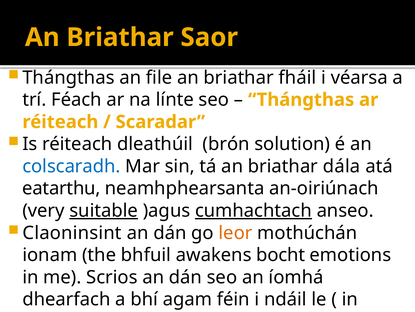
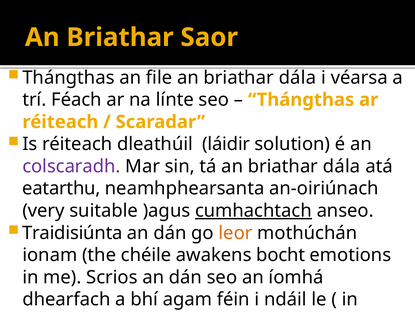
file an briathar fháil: fháil -> dála
brón: brón -> láidir
colscaradh colour: blue -> purple
suitable underline: present -> none
Claoninsint: Claoninsint -> Traidisiúnta
bhfuil: bhfuil -> chéile
